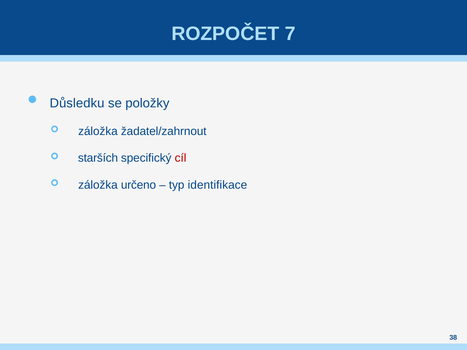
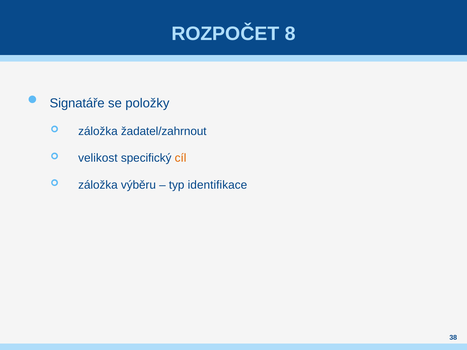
7: 7 -> 8
Důsledku: Důsledku -> Signatáře
starších: starších -> velikost
cíl colour: red -> orange
určeno: určeno -> výběru
